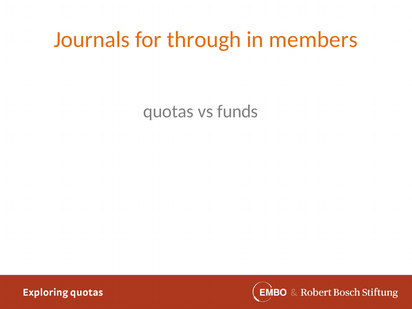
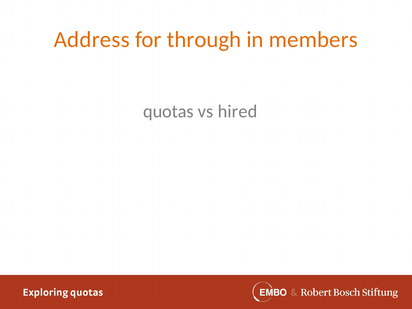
Journals: Journals -> Address
funds: funds -> hired
